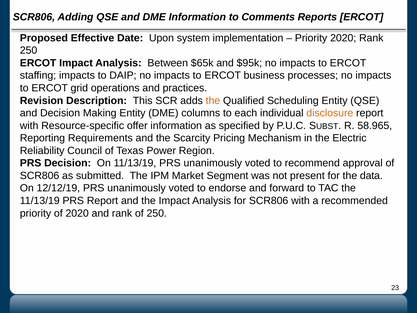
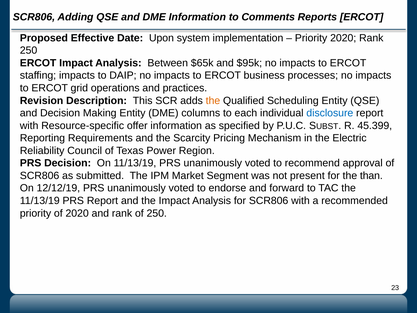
disclosure colour: orange -> blue
58.965: 58.965 -> 45.399
data: data -> than
